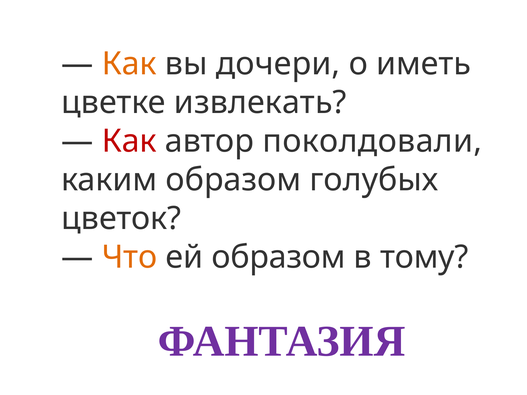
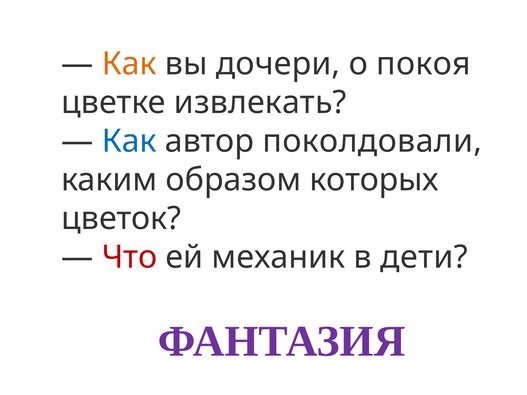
иметь: иметь -> покоя
Как at (129, 141) colour: red -> blue
голубых: голубых -> которых
Что colour: orange -> red
ей образом: образом -> механик
тому: тому -> дети
